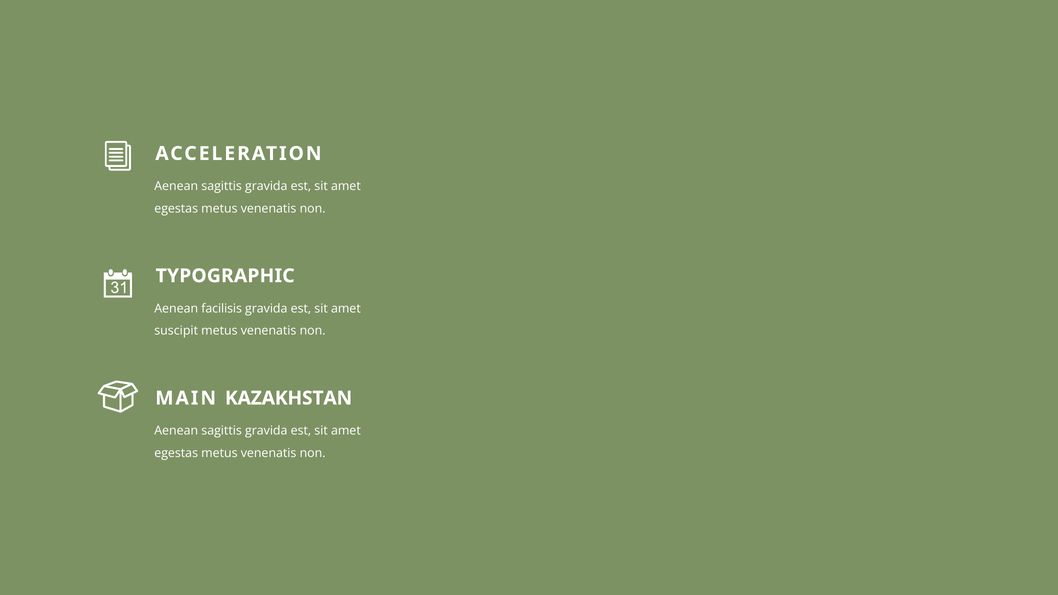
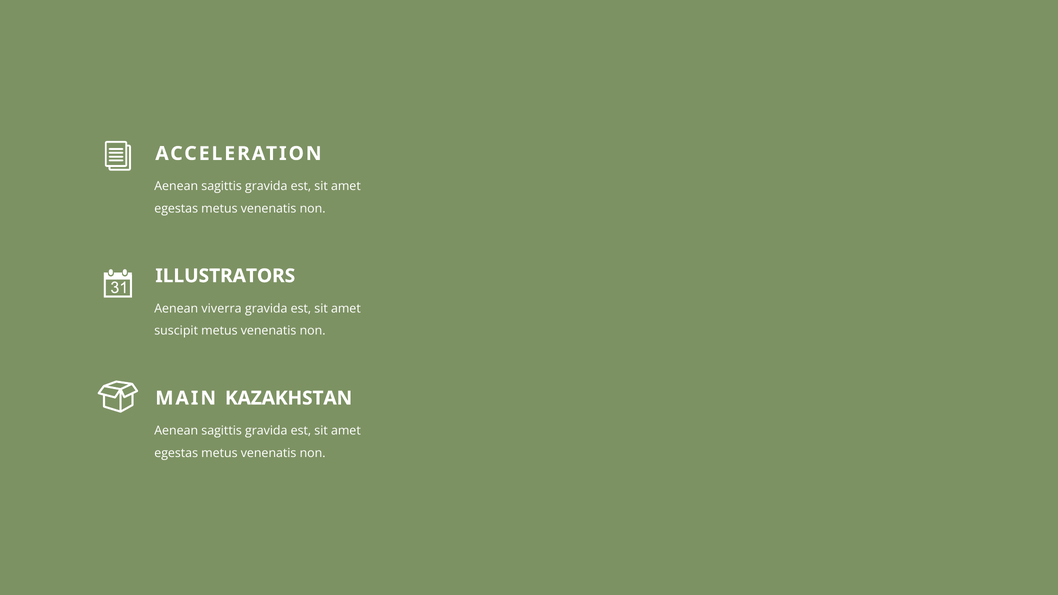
TYPOGRAPHIC: TYPOGRAPHIC -> ILLUSTRATORS
facilisis: facilisis -> viverra
